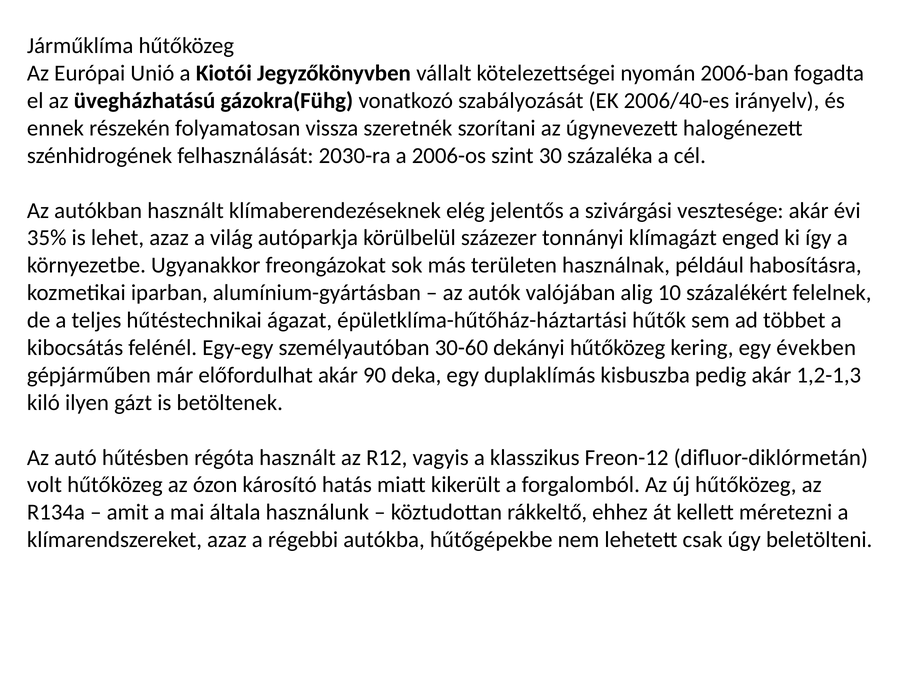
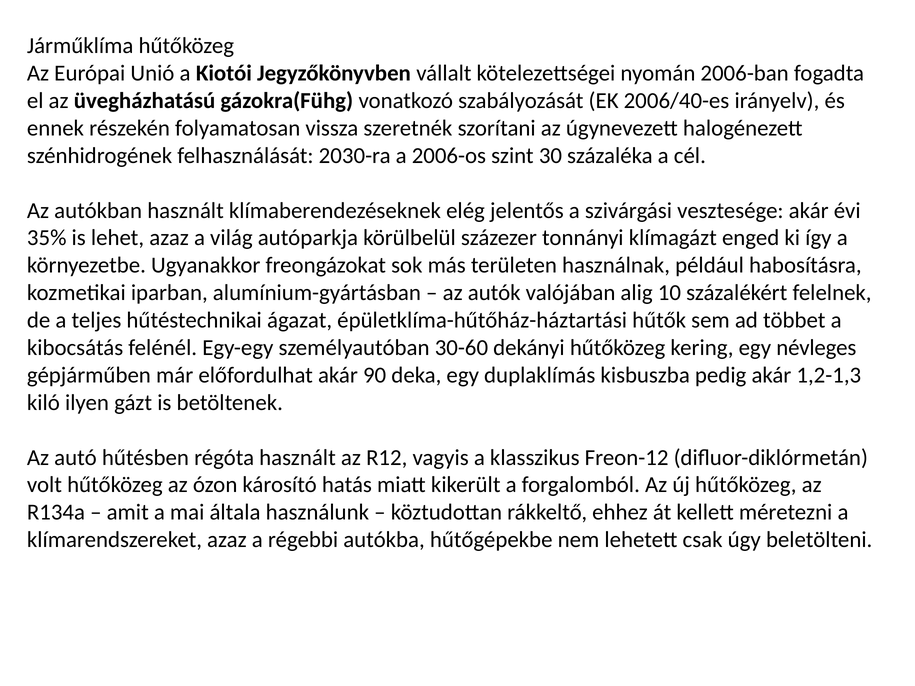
években: években -> névleges
